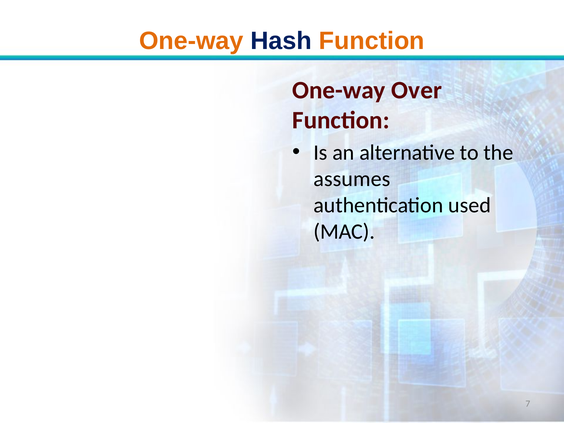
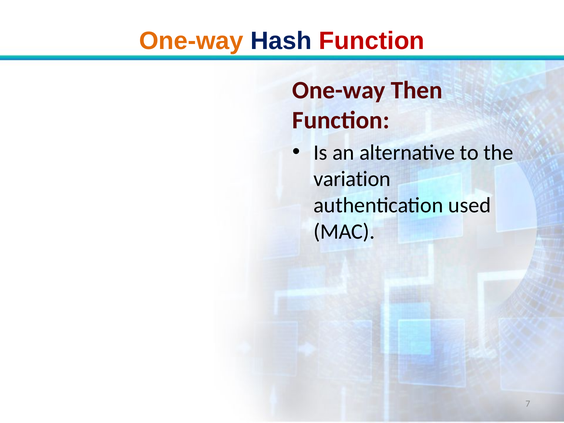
Function at (372, 41) colour: orange -> red
Over: Over -> Then
assumes: assumes -> variation
